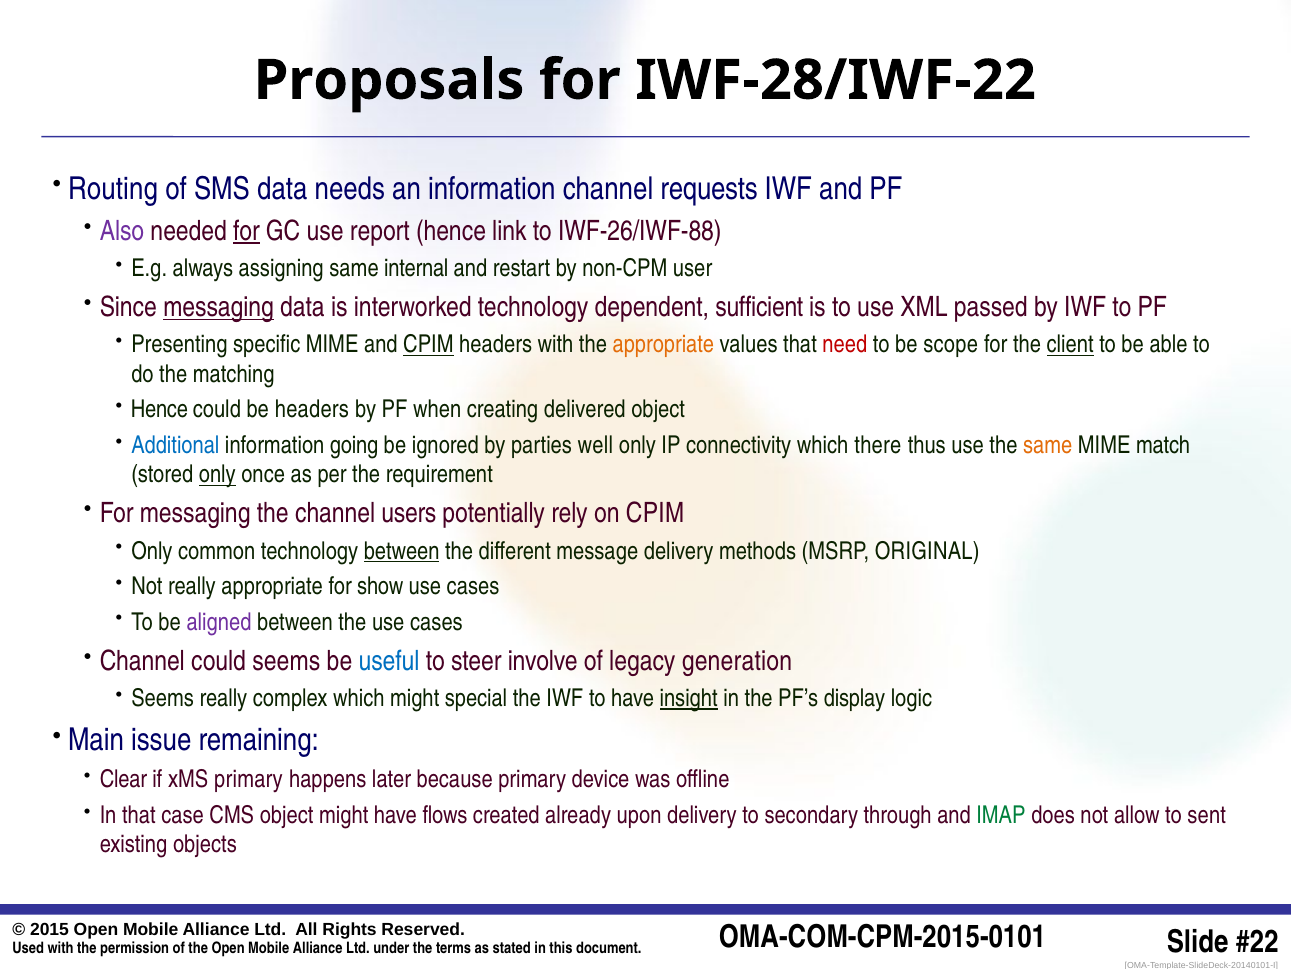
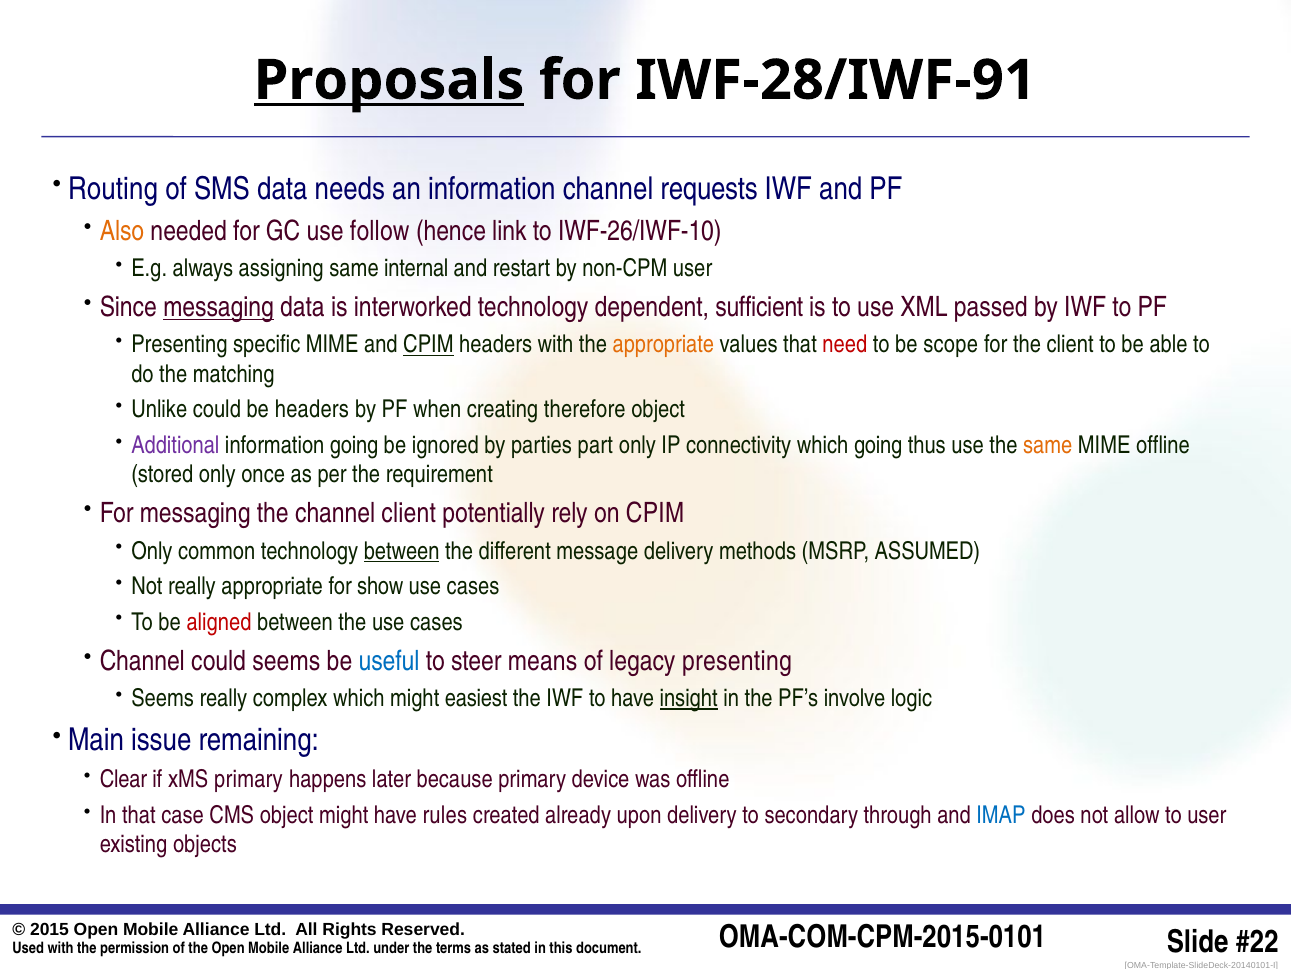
Proposals underline: none -> present
IWF-28/IWF-22: IWF-28/IWF-22 -> IWF-28/IWF-91
Also colour: purple -> orange
for at (246, 231) underline: present -> none
report: report -> follow
IWF-26/IWF-88: IWF-26/IWF-88 -> IWF-26/IWF-10
client at (1070, 345) underline: present -> none
Hence at (159, 410): Hence -> Unlike
delivered: delivered -> therefore
Additional colour: blue -> purple
well: well -> part
which there: there -> going
MIME match: match -> offline
only at (217, 474) underline: present -> none
channel users: users -> client
ORIGINAL: ORIGINAL -> ASSUMED
aligned colour: purple -> red
involve: involve -> means
legacy generation: generation -> presenting
special: special -> easiest
display: display -> involve
flows: flows -> rules
IMAP colour: green -> blue
to sent: sent -> user
